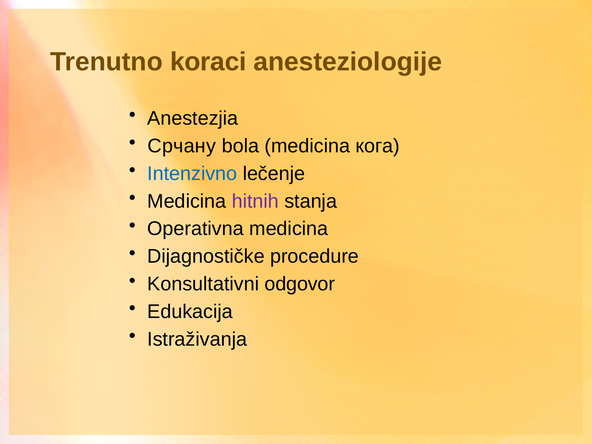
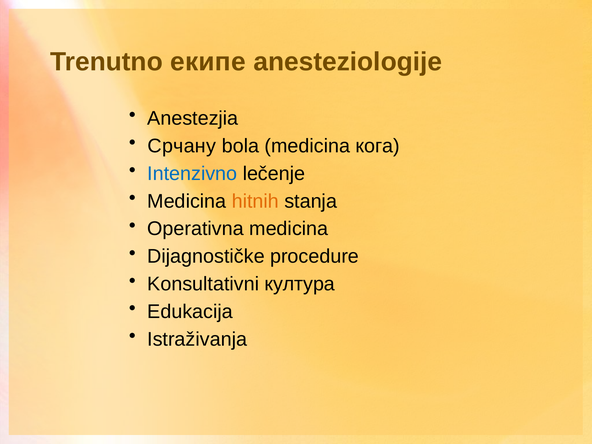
koraci: koraci -> екипе
hitnih colour: purple -> orange
odgovor: odgovor -> култура
